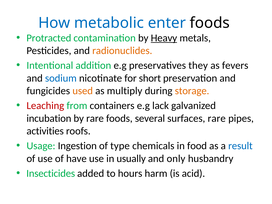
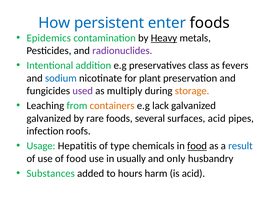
metabolic: metabolic -> persistent
Protracted: Protracted -> Epidemics
radionuclides colour: orange -> purple
they: they -> class
short: short -> plant
used colour: orange -> purple
Leaching colour: red -> black
containers colour: black -> orange
incubation at (49, 118): incubation -> galvanized
surfaces rare: rare -> acid
activities: activities -> infection
Ingestion: Ingestion -> Hepatitis
food at (197, 146) underline: none -> present
of have: have -> food
Insecticides: Insecticides -> Substances
